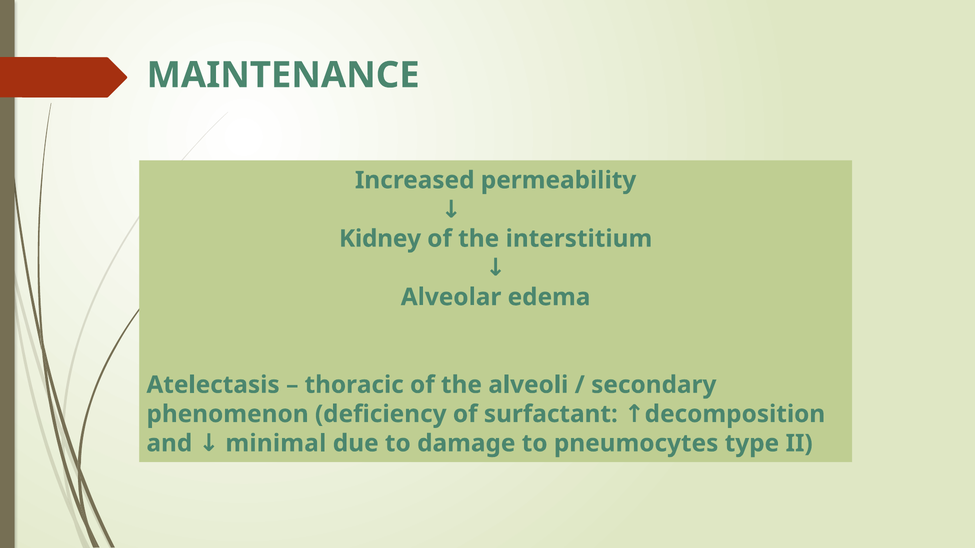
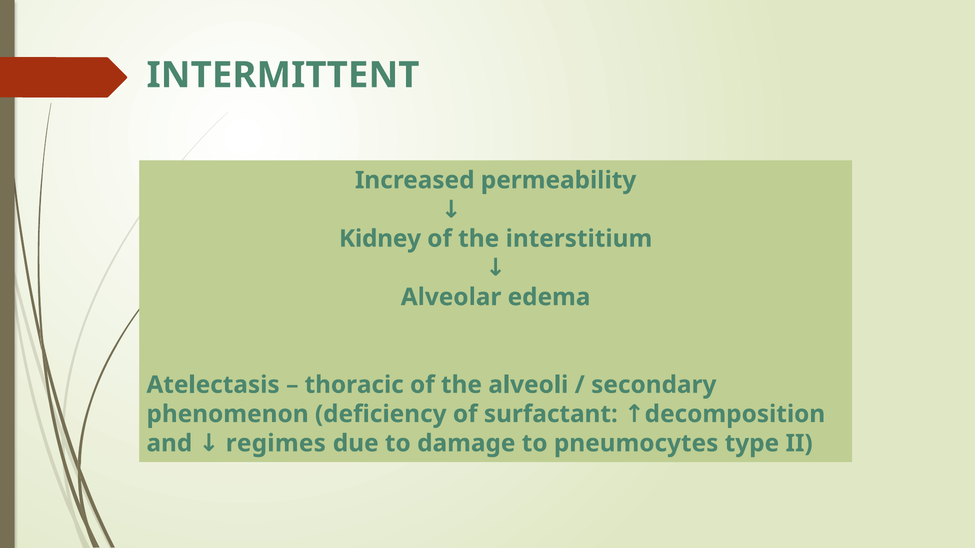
MAINTENANCE: MAINTENANCE -> INTERMITTENT
minimal: minimal -> regimes
